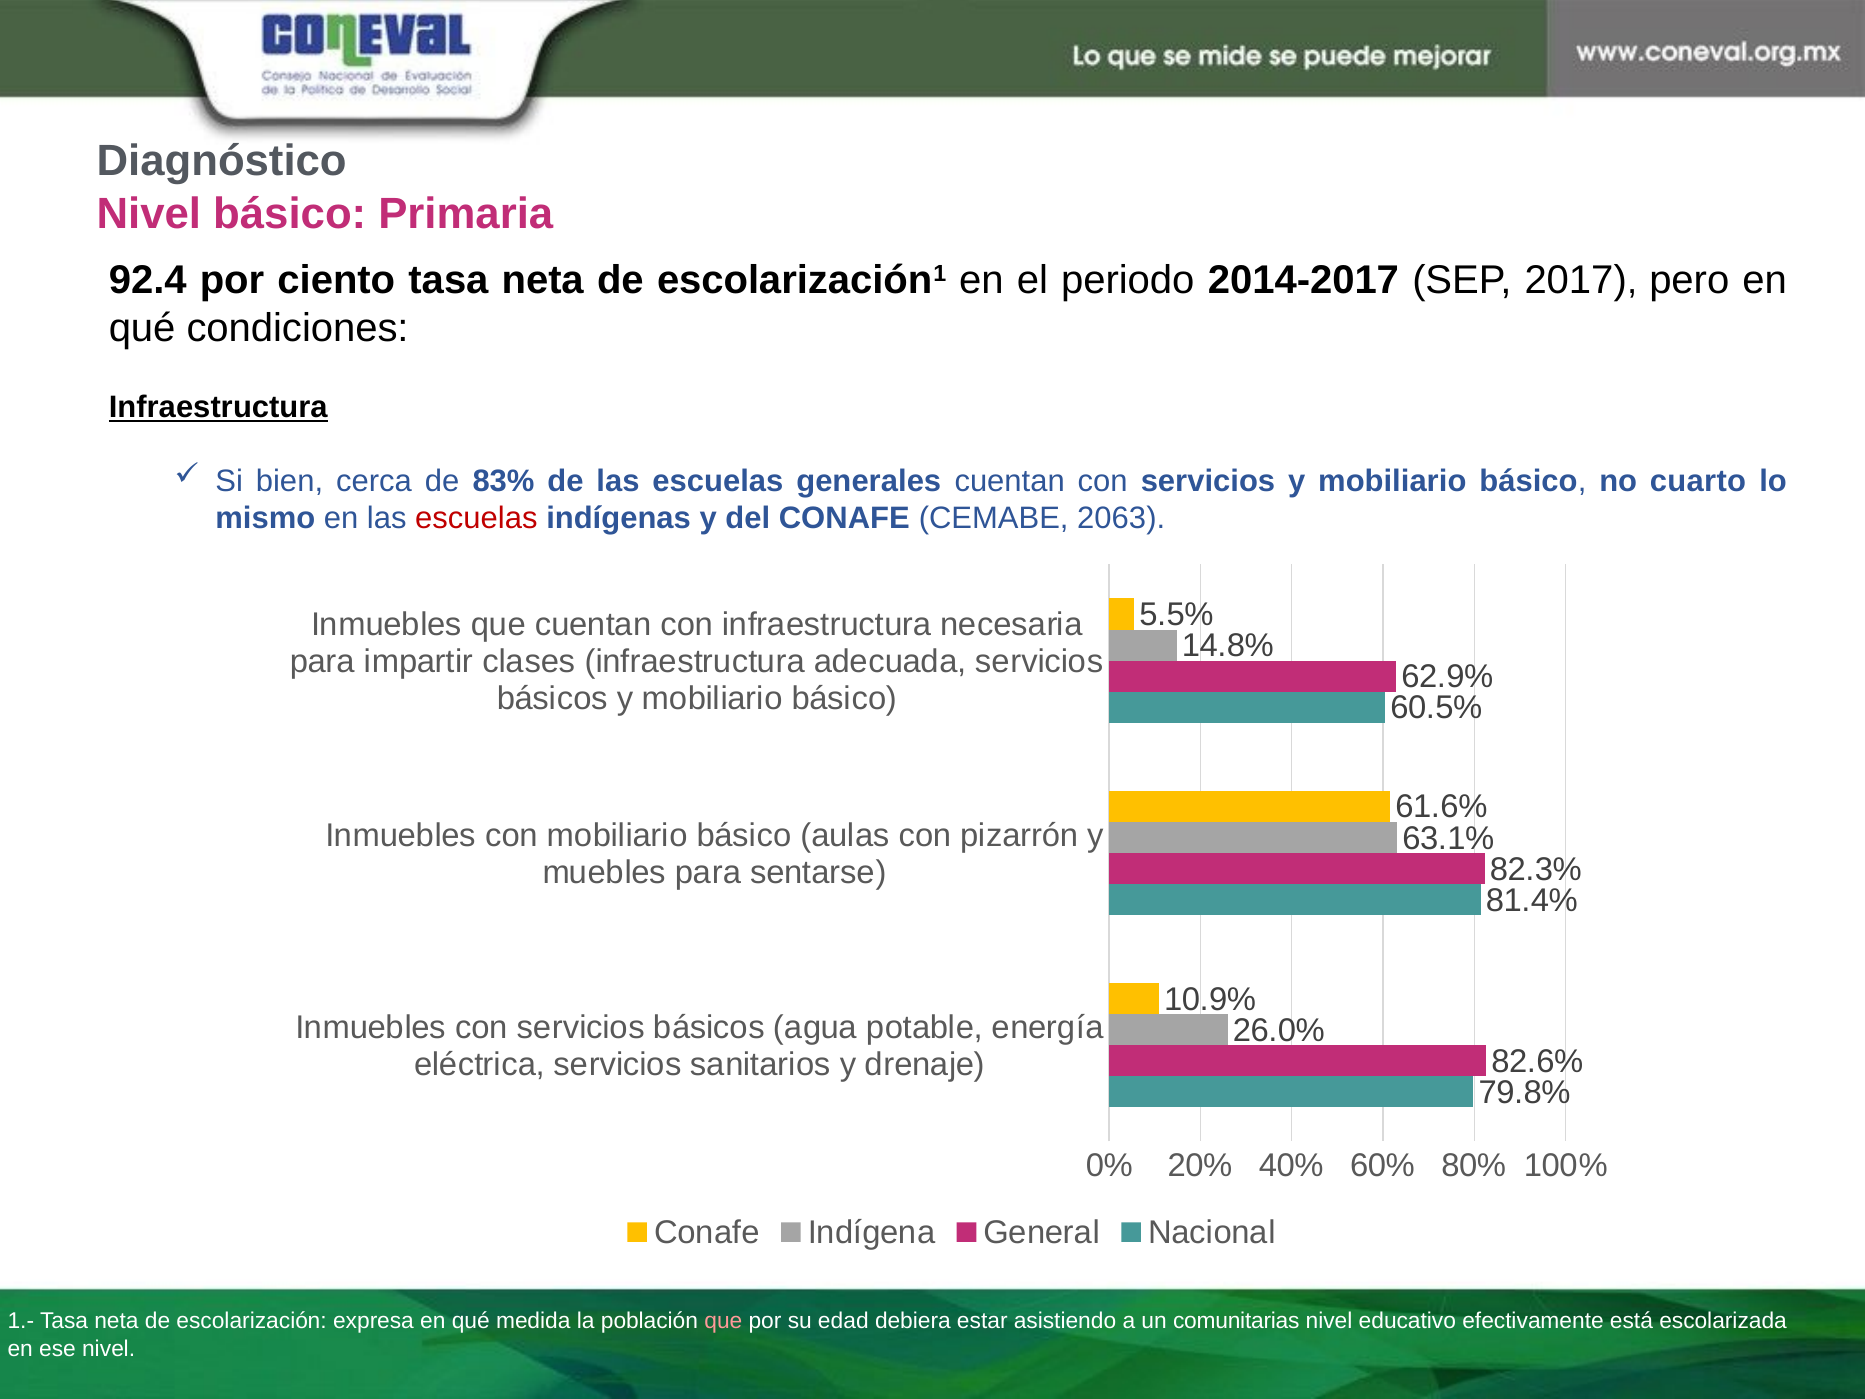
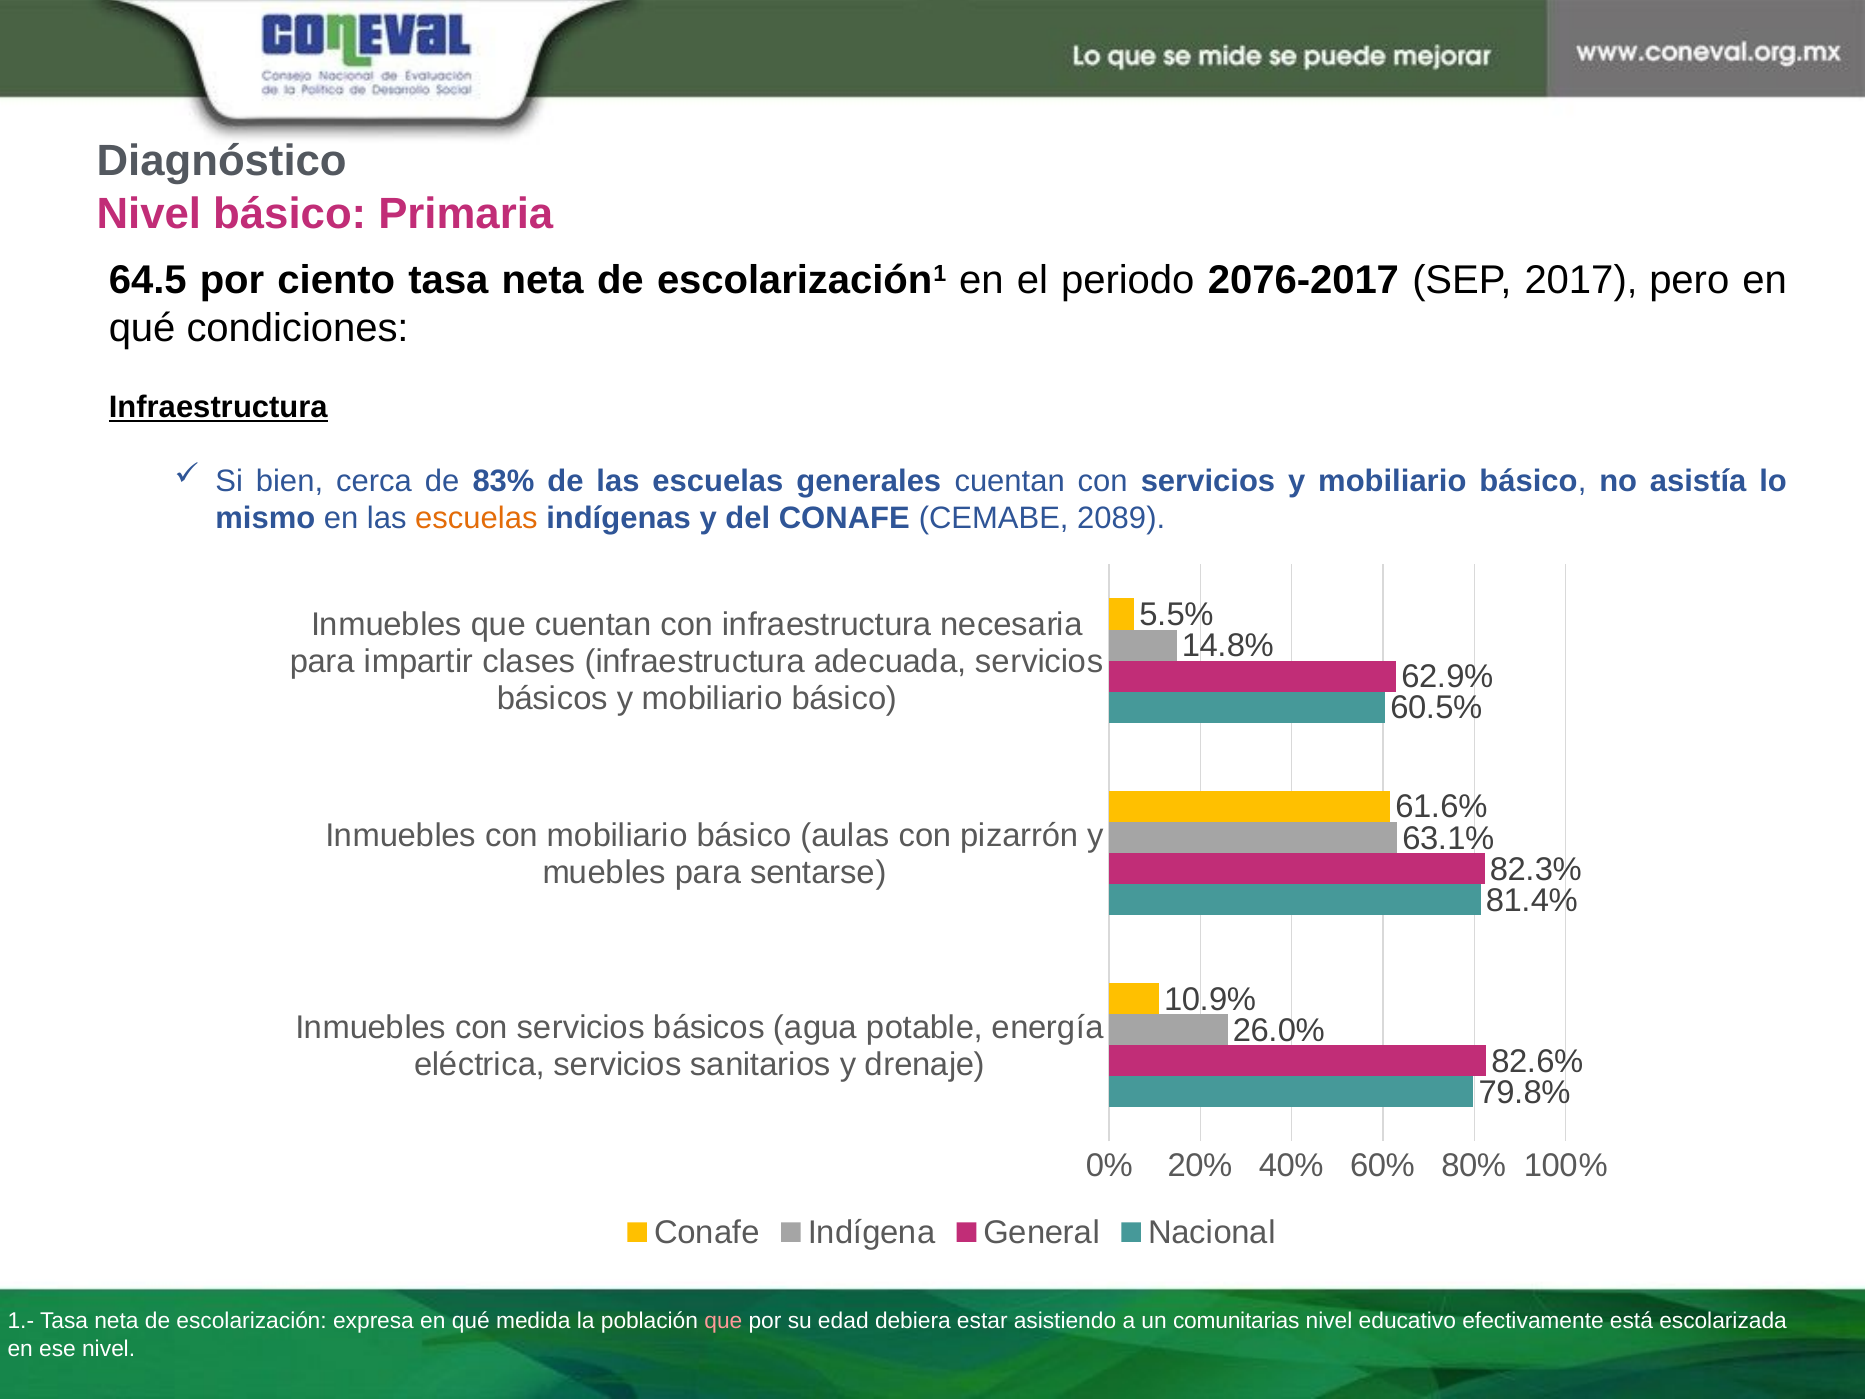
92.4: 92.4 -> 64.5
2014-2017: 2014-2017 -> 2076-2017
cuarto: cuarto -> asistía
escuelas at (476, 519) colour: red -> orange
2063: 2063 -> 2089
